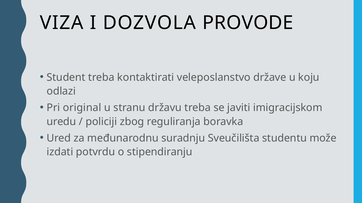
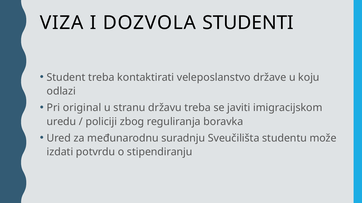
PROVODE: PROVODE -> STUDENTI
